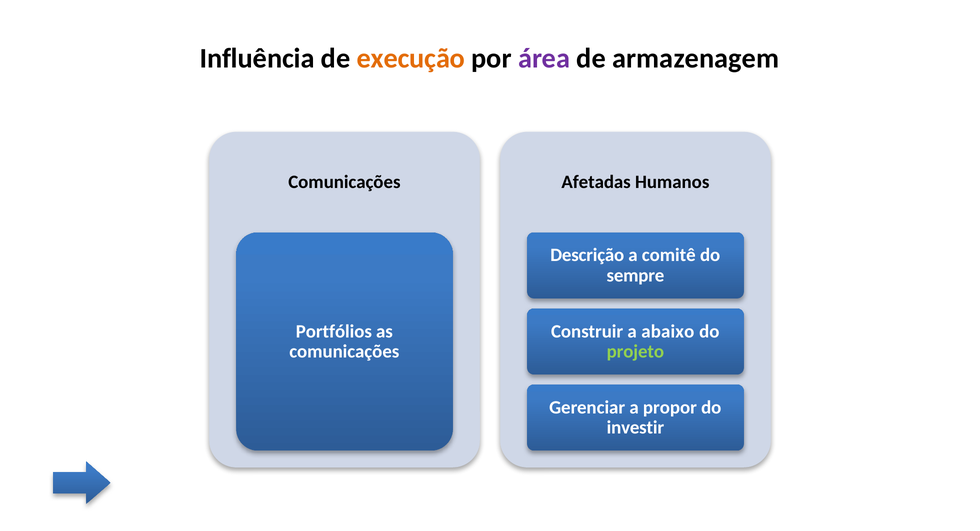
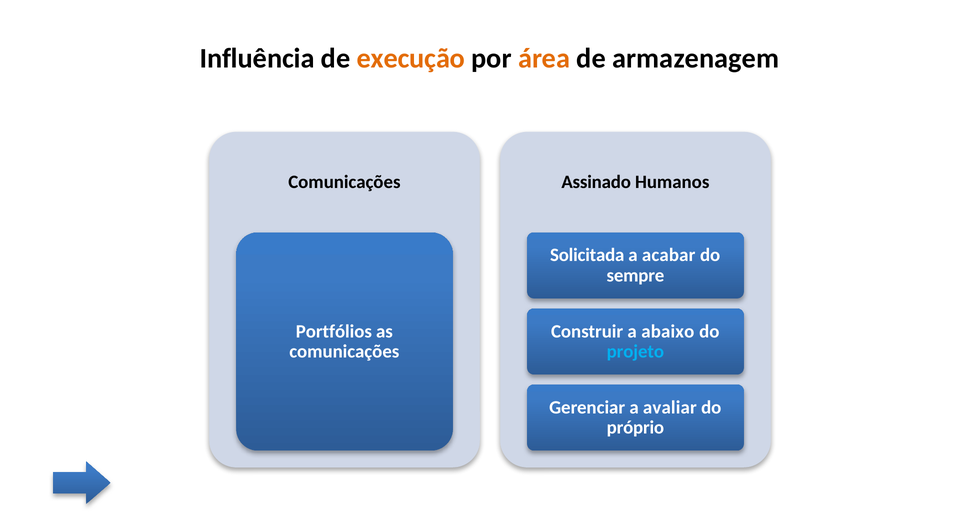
área colour: purple -> orange
Afetadas: Afetadas -> Assinado
Descrição: Descrição -> Solicitada
comitê: comitê -> acabar
projeto colour: light green -> light blue
propor: propor -> avaliar
investir: investir -> próprio
